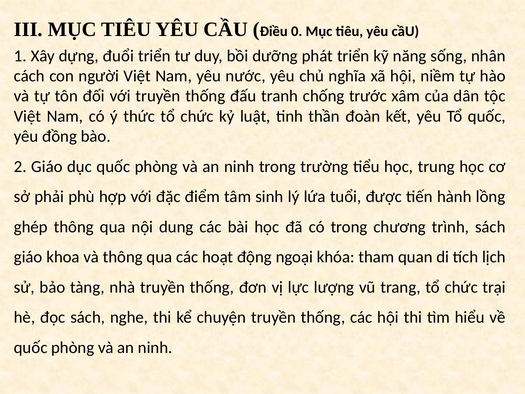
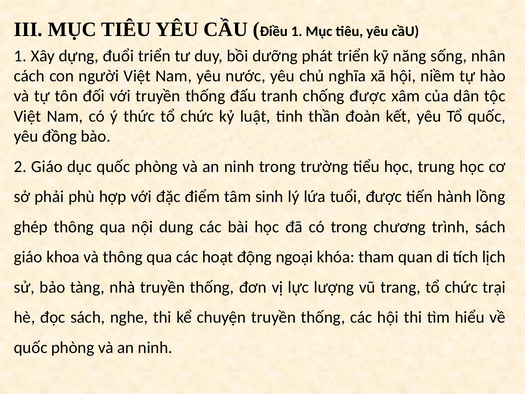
Điều 0: 0 -> 1
chống trước: trước -> được
